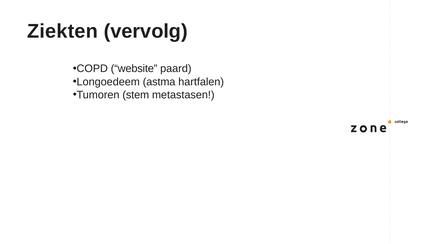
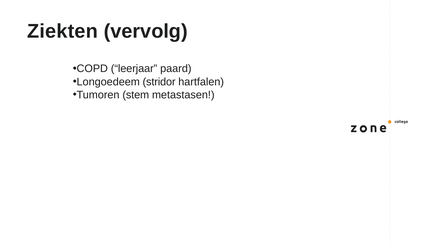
website: website -> leerjaar
astma: astma -> stridor
